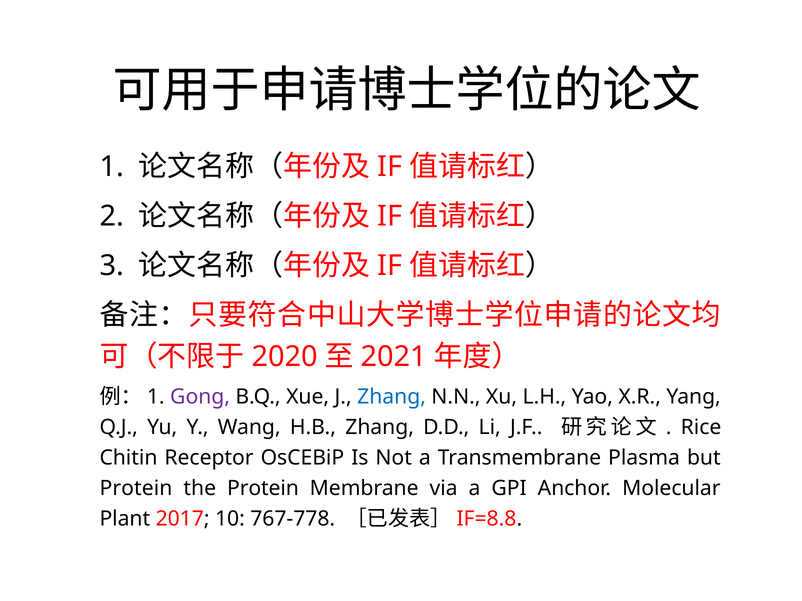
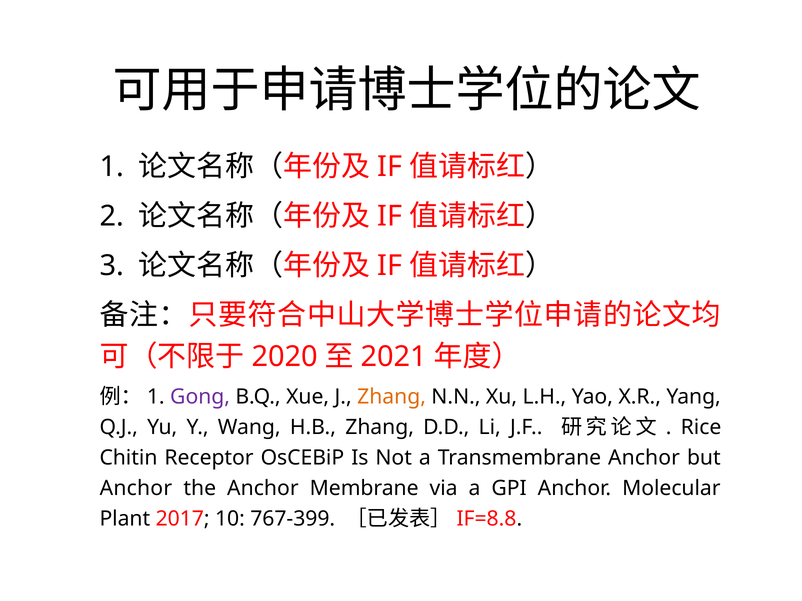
Zhang at (392, 397) colour: blue -> orange
Transmembrane Plasma: Plasma -> Anchor
Protein at (136, 489): Protein -> Anchor
the Protein: Protein -> Anchor
767-778: 767-778 -> 767-399
